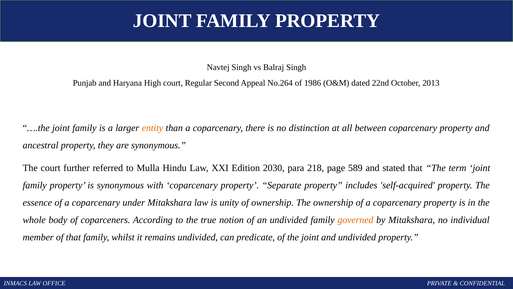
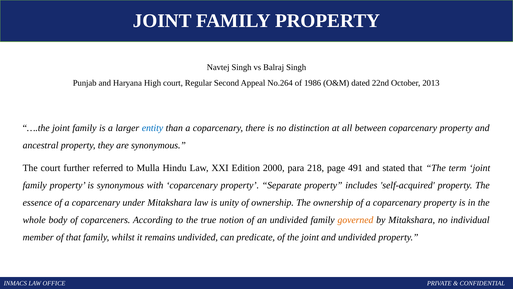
entity colour: orange -> blue
2030: 2030 -> 2000
589: 589 -> 491
